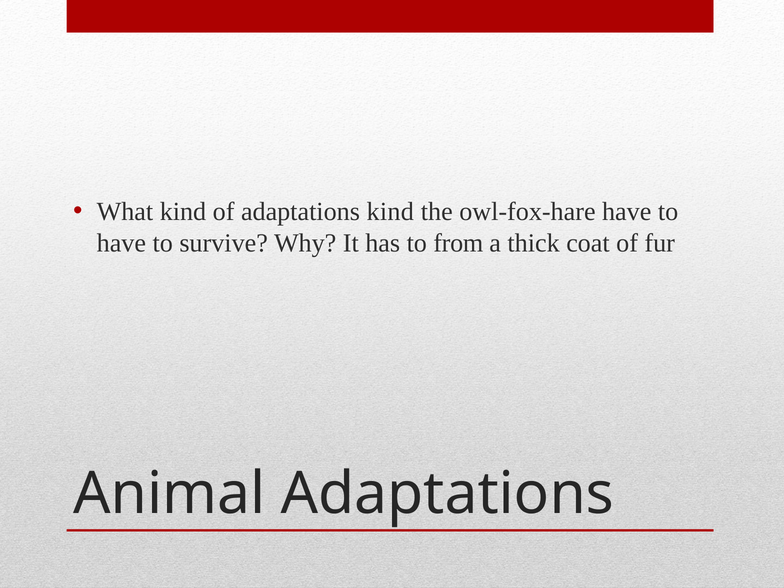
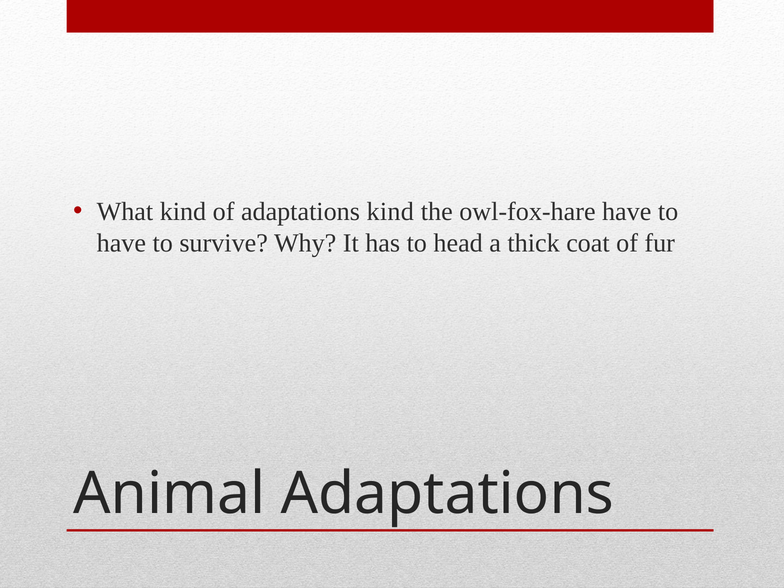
from: from -> head
